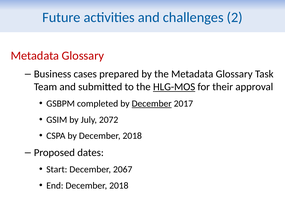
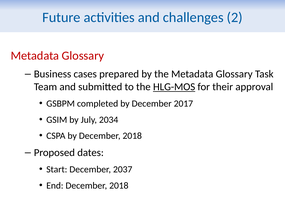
December at (152, 104) underline: present -> none
2072: 2072 -> 2034
2067: 2067 -> 2037
